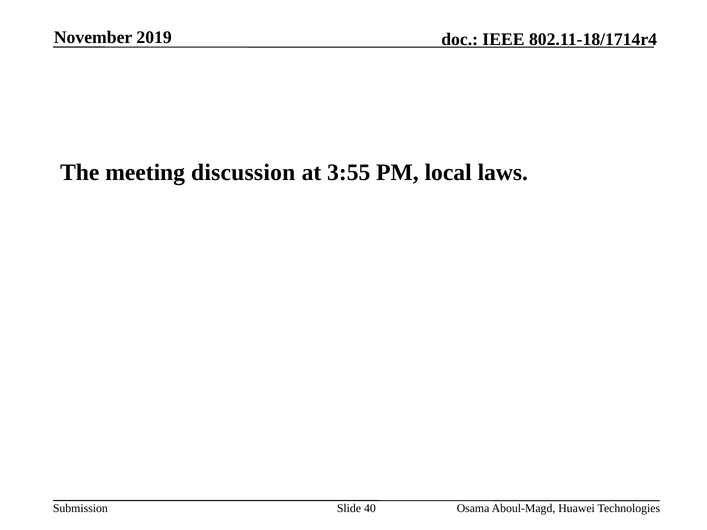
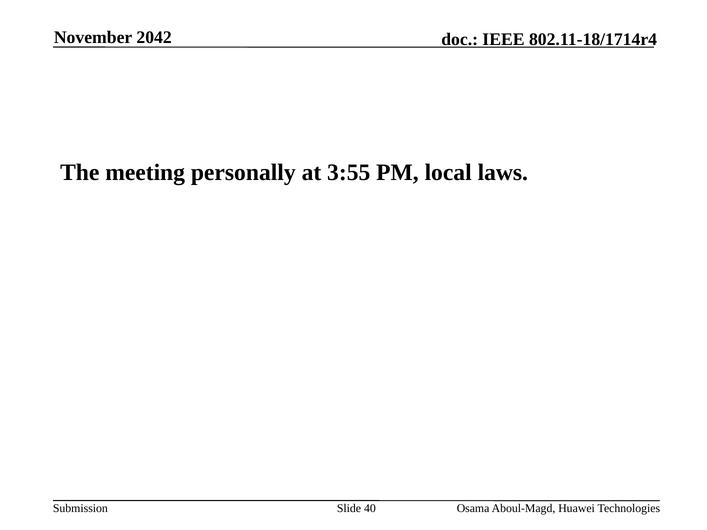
2019: 2019 -> 2042
discussion: discussion -> personally
